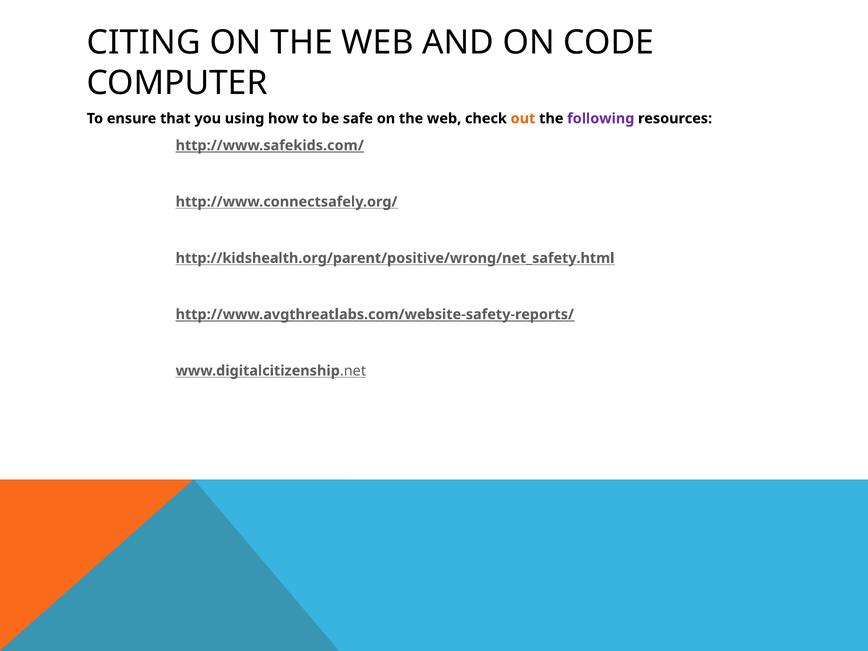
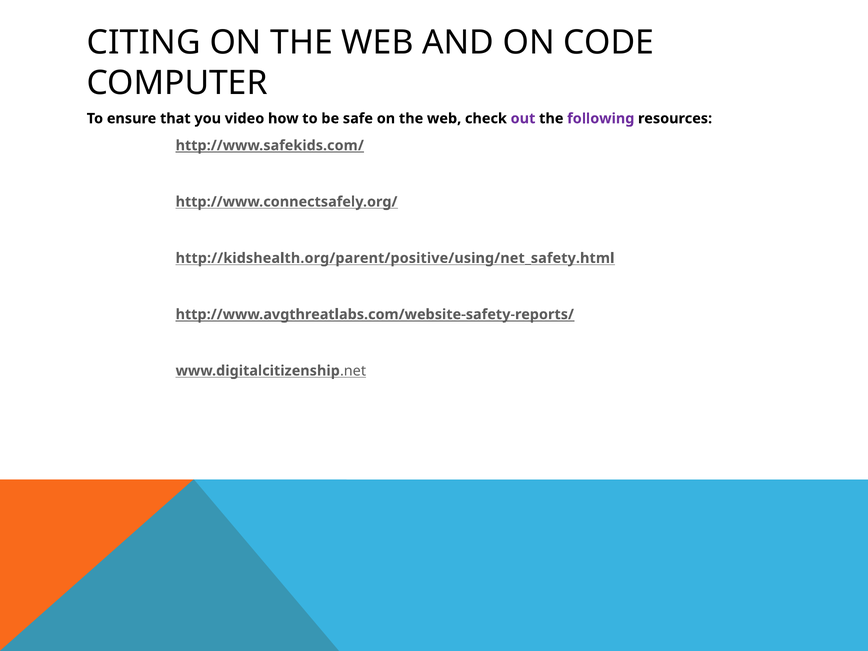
using: using -> video
out colour: orange -> purple
http://kidshealth.org/parent/positive/wrong/net_safety.html: http://kidshealth.org/parent/positive/wrong/net_safety.html -> http://kidshealth.org/parent/positive/using/net_safety.html
